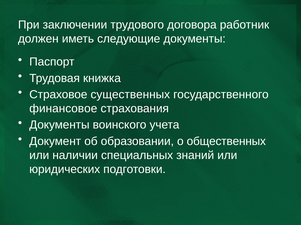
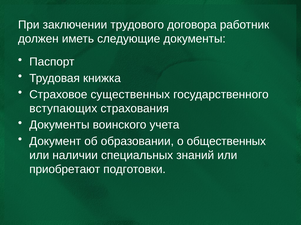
финансовое: финансовое -> вступающих
юридических: юридических -> приобретают
